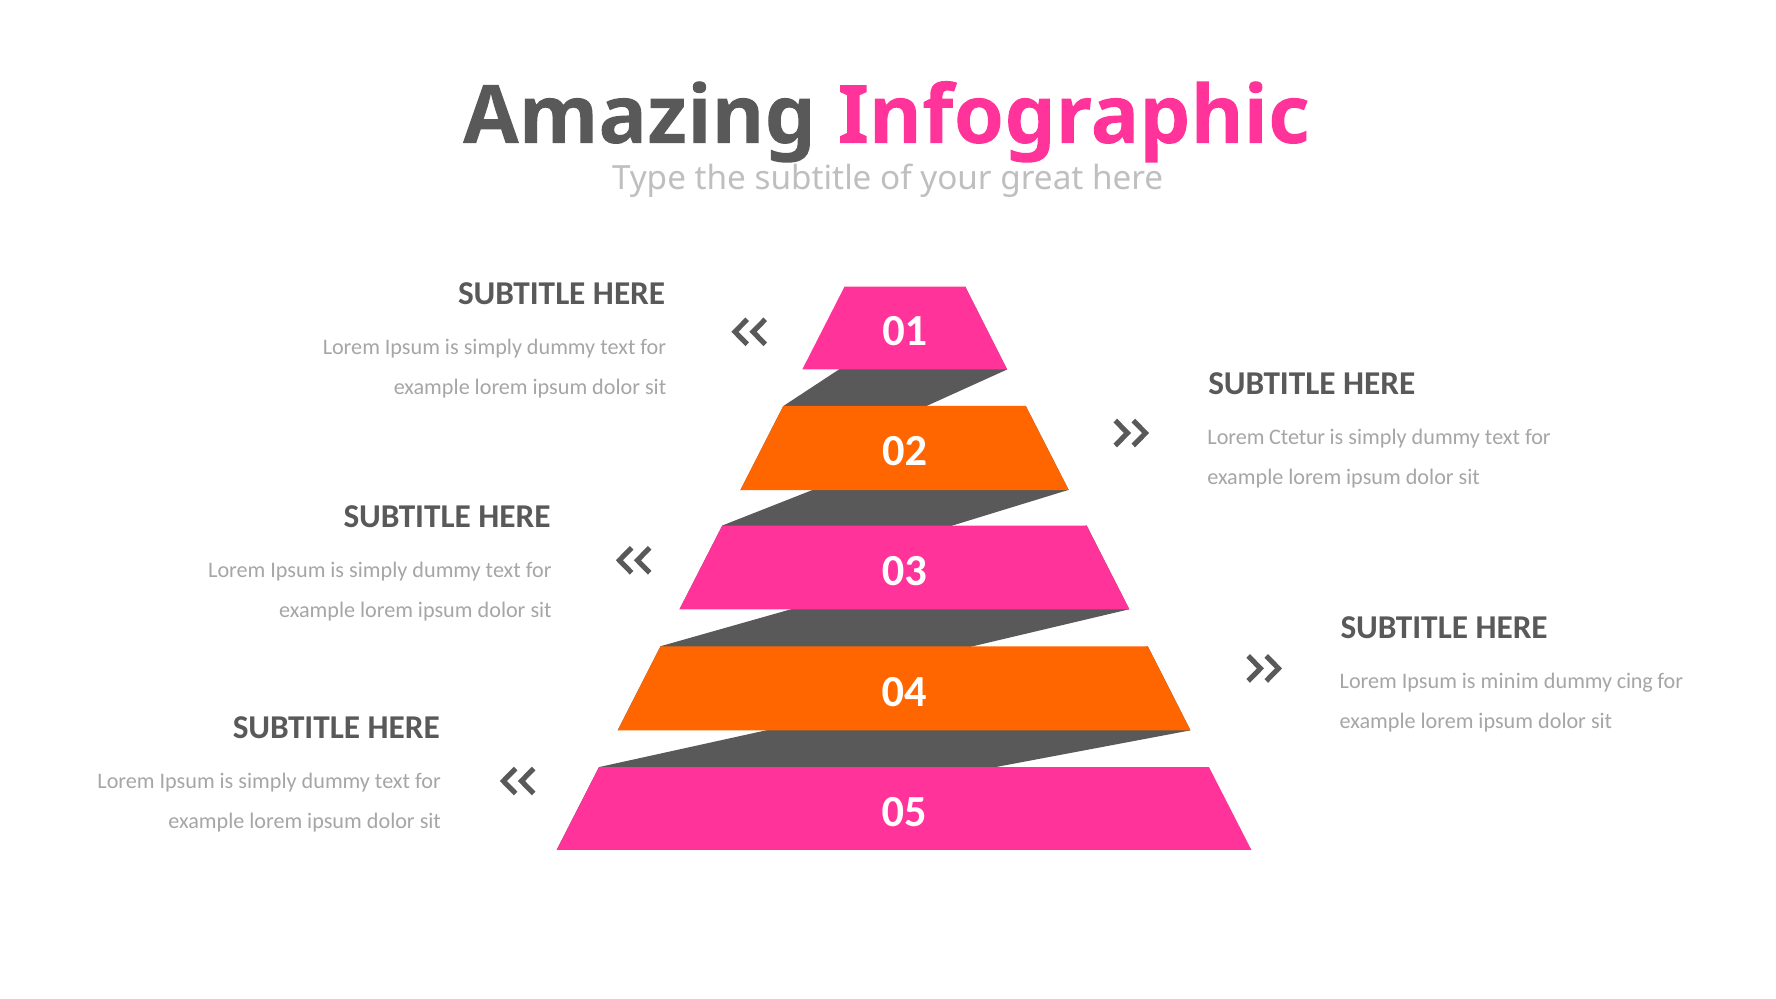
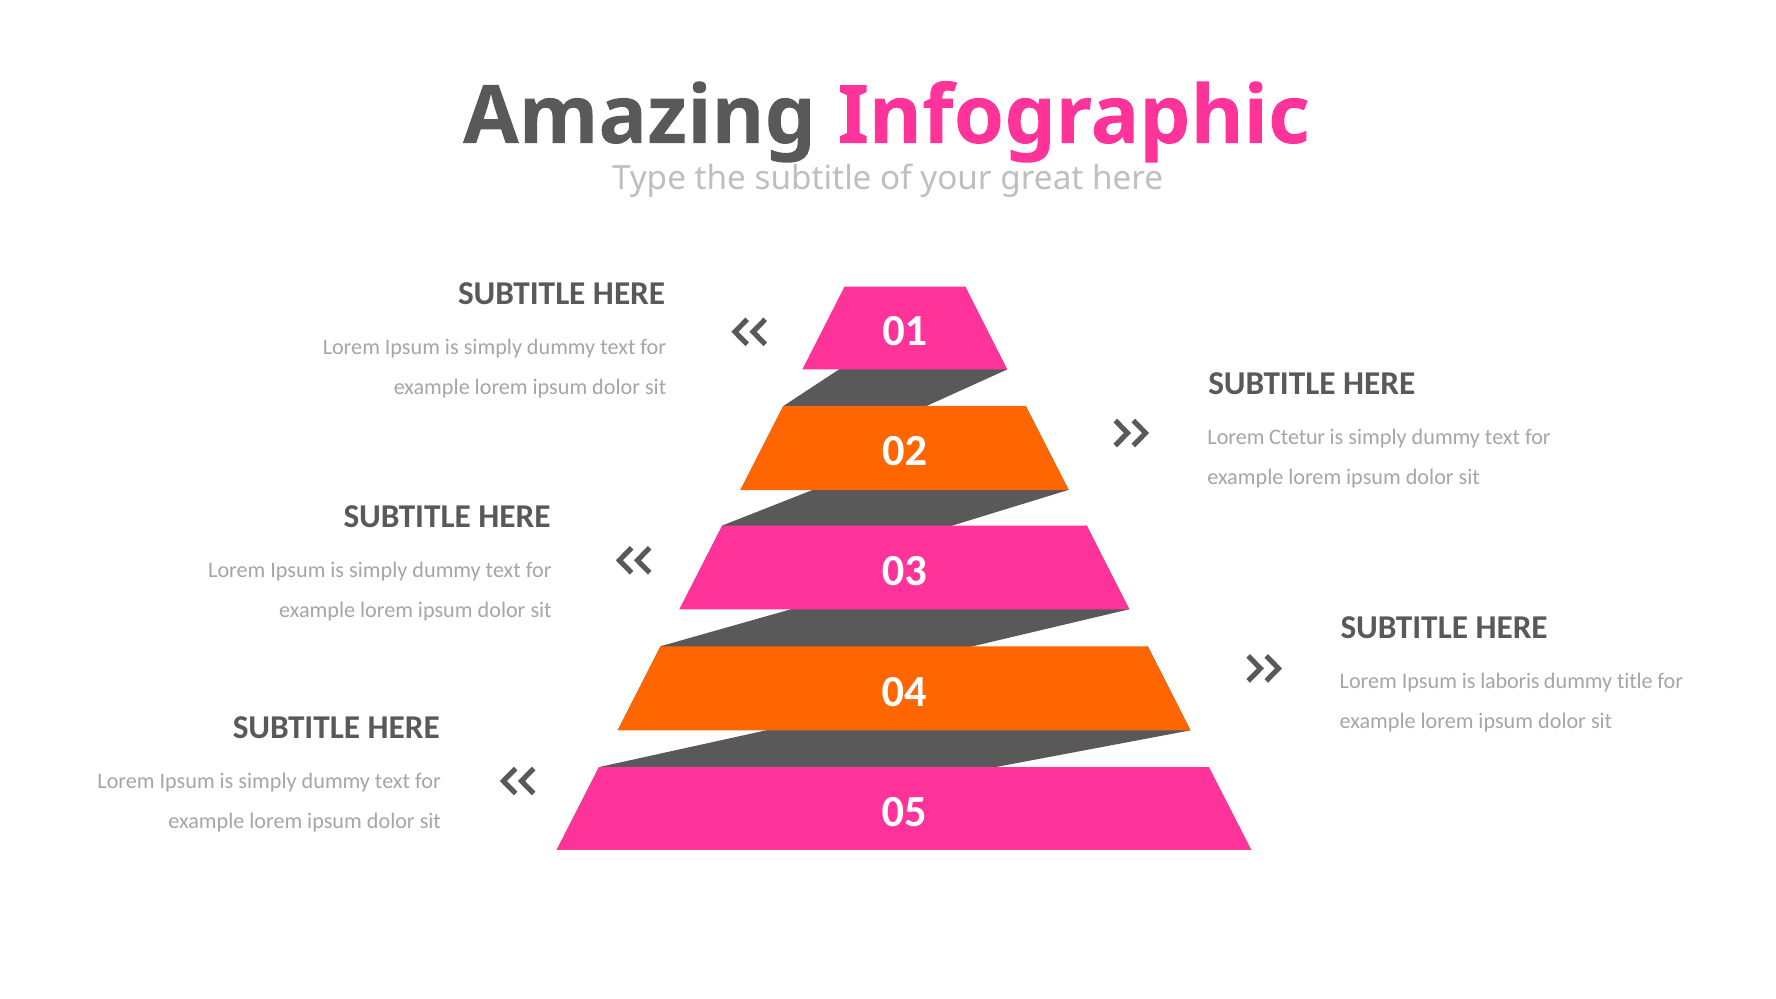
minim: minim -> laboris
dummy cing: cing -> title
